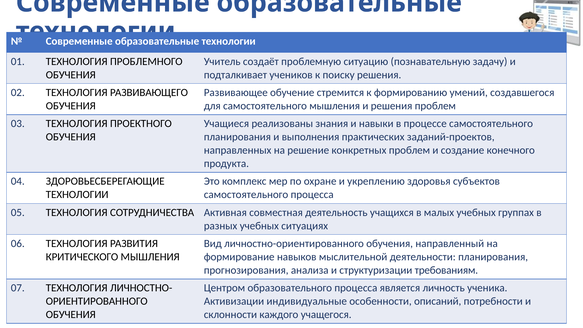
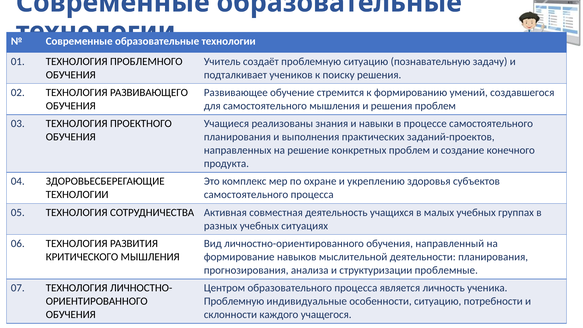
требованиям: требованиям -> проблемные
Активизации at (234, 301): Активизации -> Проблемную
особенности описаний: описаний -> ситуацию
